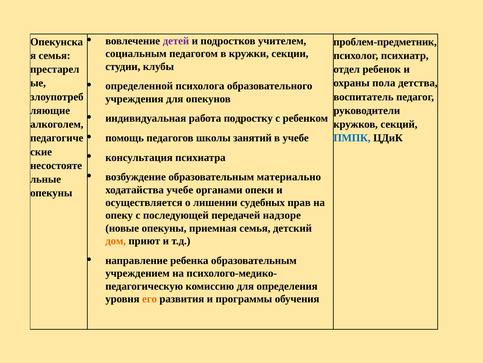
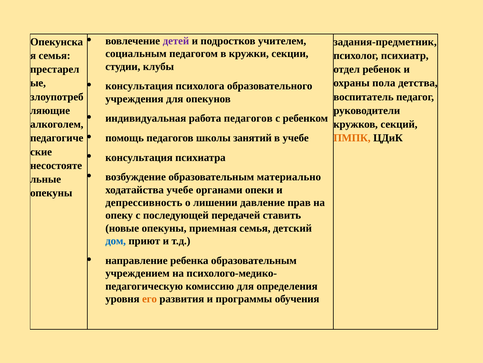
проблем-предметник: проблем-предметник -> задания-предметник
определенной at (139, 86): определенной -> консультация
работа подростку: подростку -> педагогов
ПМПК colour: blue -> orange
осуществляется: осуществляется -> депрессивность
судебных: судебных -> давление
надзоре: надзоре -> ставить
дом colour: orange -> blue
